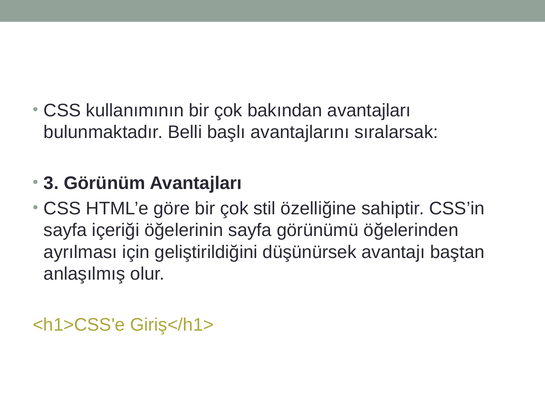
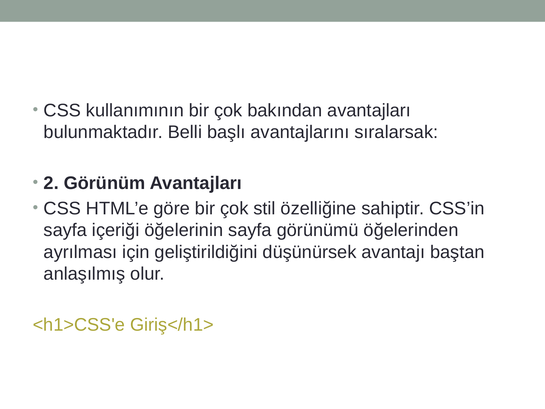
3: 3 -> 2
